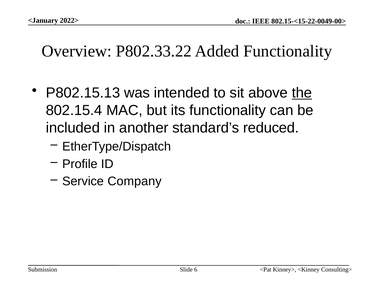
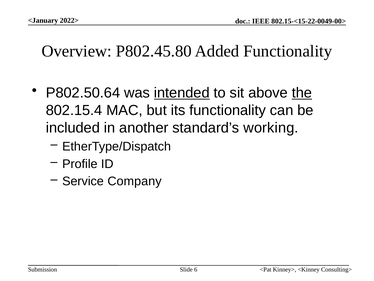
P802.33.22: P802.33.22 -> P802.45.80
P802.15.13: P802.15.13 -> P802.50.64
intended underline: none -> present
reduced: reduced -> working
